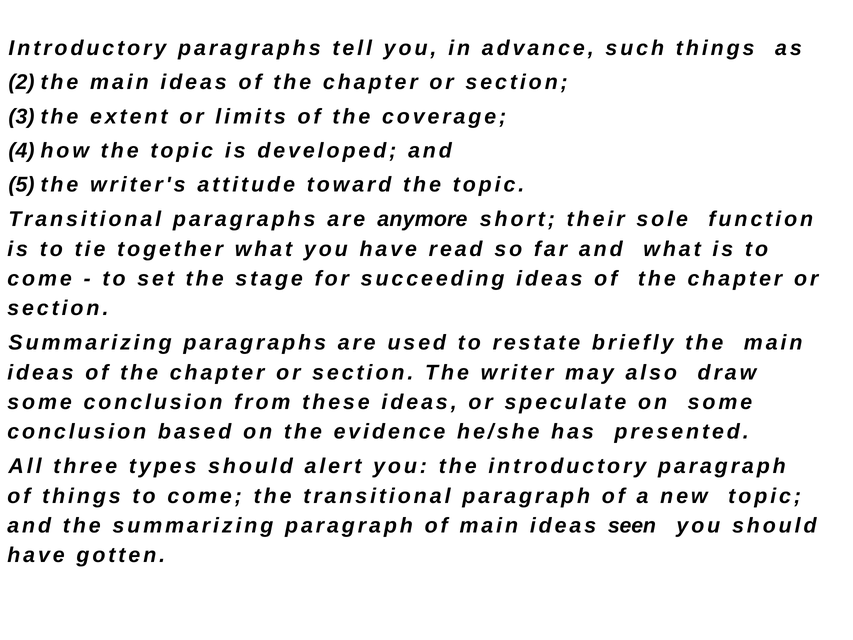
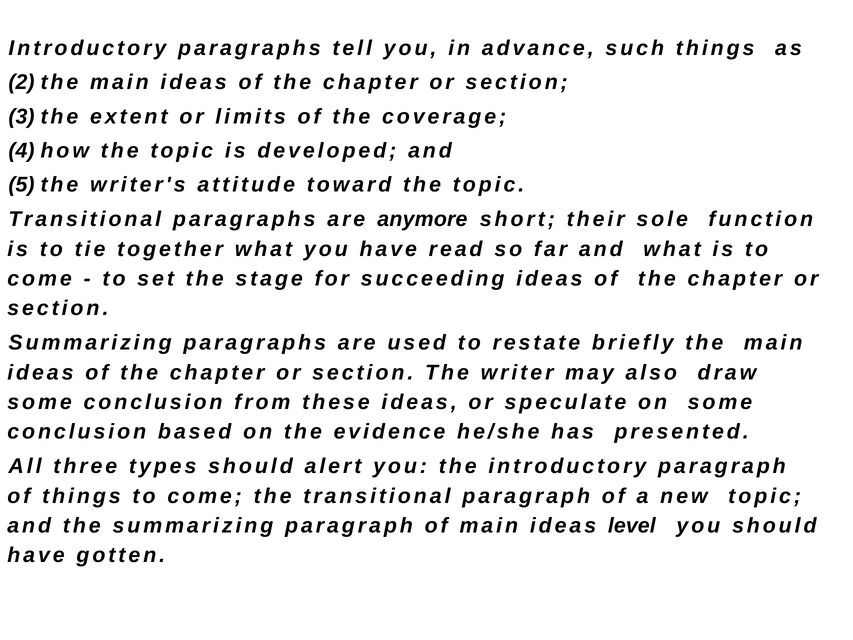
seen: seen -> level
